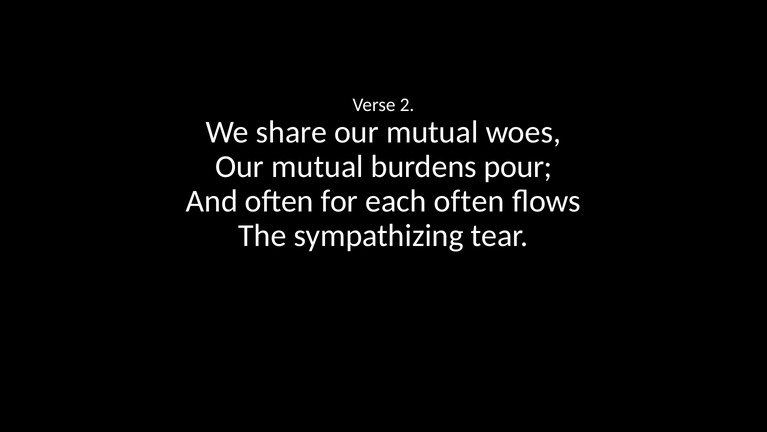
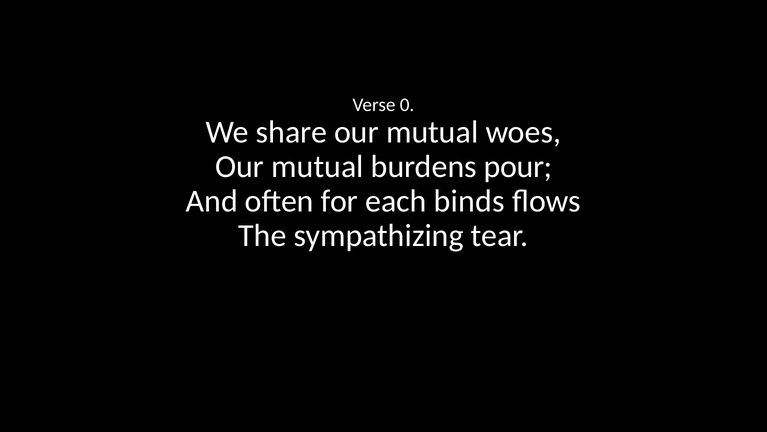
2: 2 -> 0
each often: often -> binds
